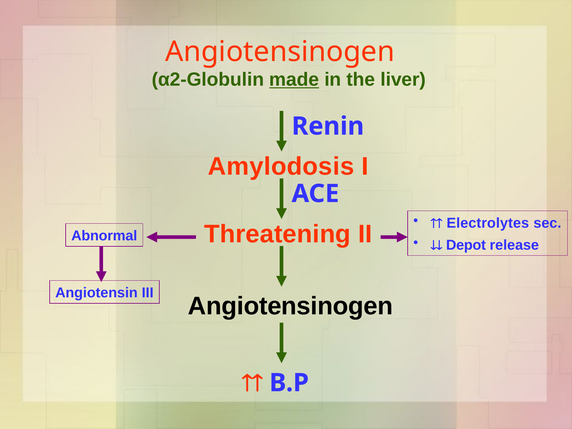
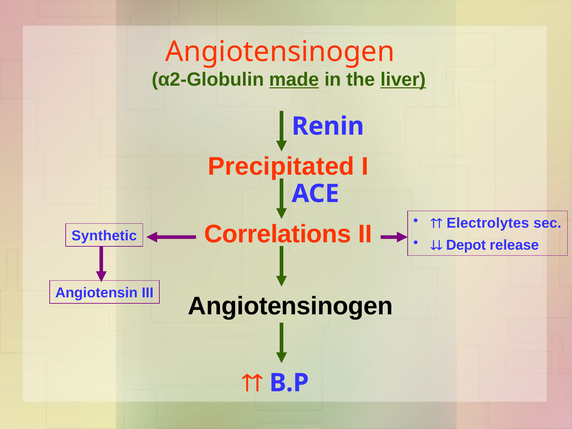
liver underline: none -> present
Amylodosis: Amylodosis -> Precipitated
Threatening: Threatening -> Correlations
Abnormal: Abnormal -> Synthetic
